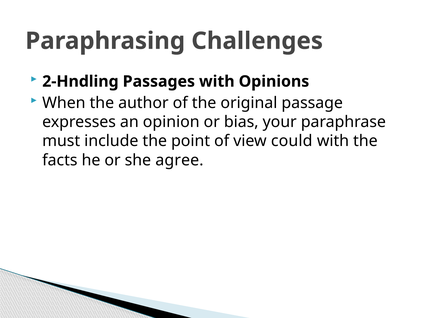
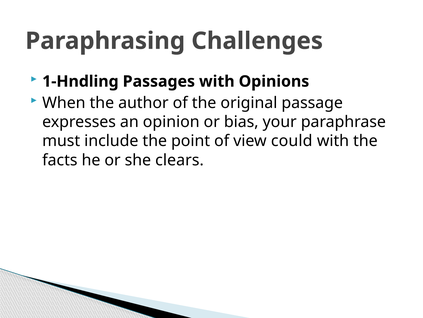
2-Hndling: 2-Hndling -> 1-Hndling
agree: agree -> clears
